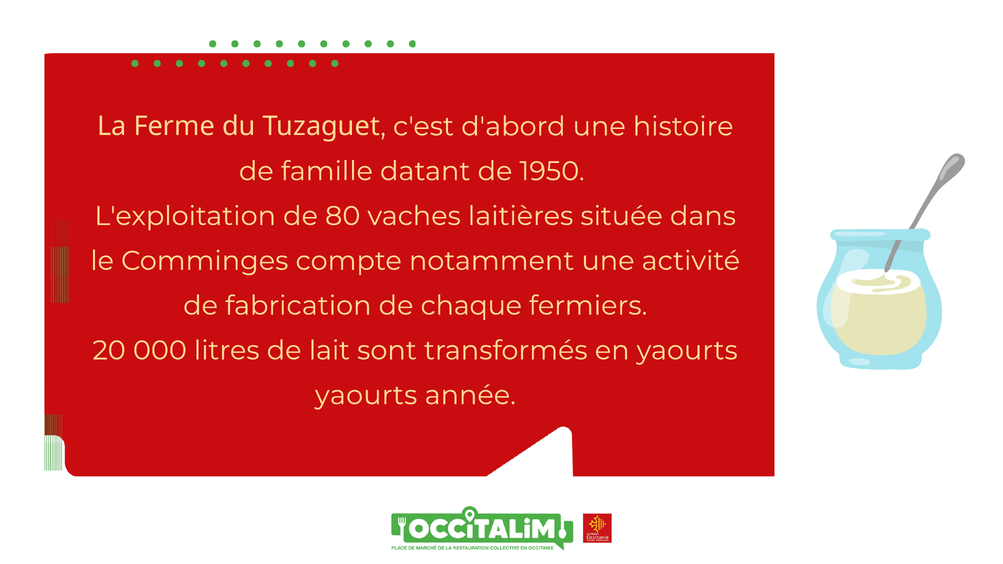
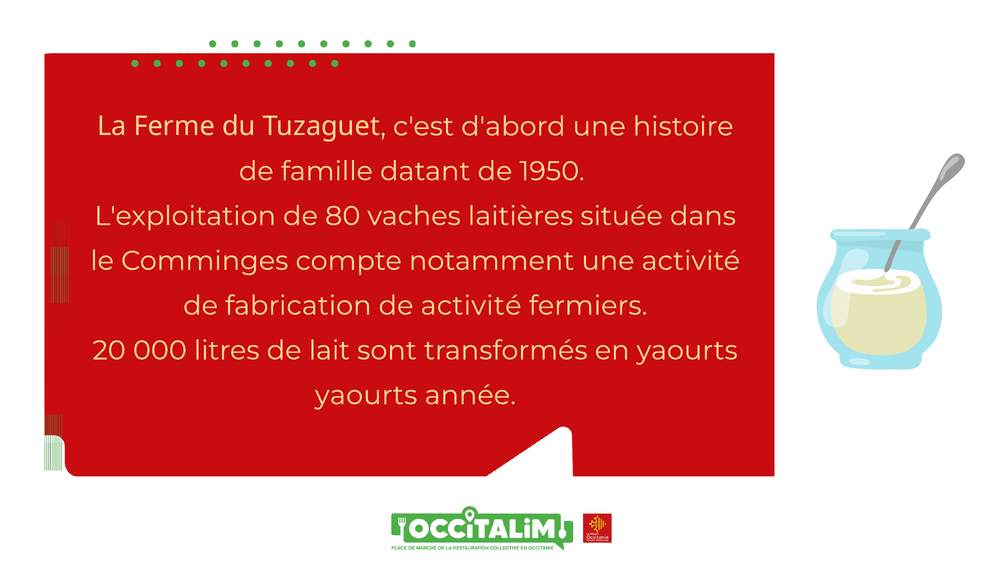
de chaque: chaque -> activité
